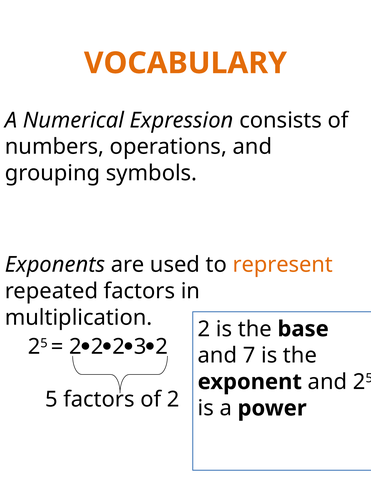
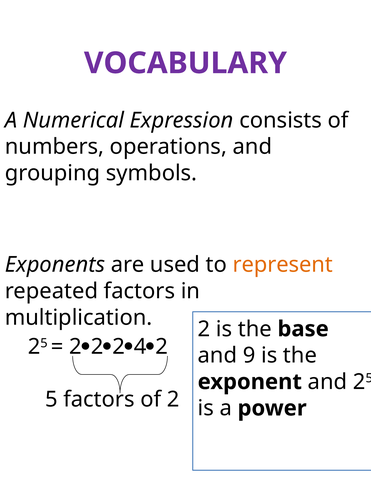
VOCABULARY colour: orange -> purple
3: 3 -> 4
7: 7 -> 9
